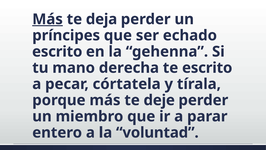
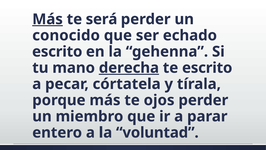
deja: deja -> será
príncipes: príncipes -> conocido
derecha underline: none -> present
deje: deje -> ojos
